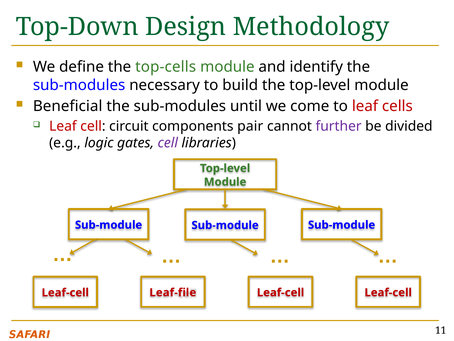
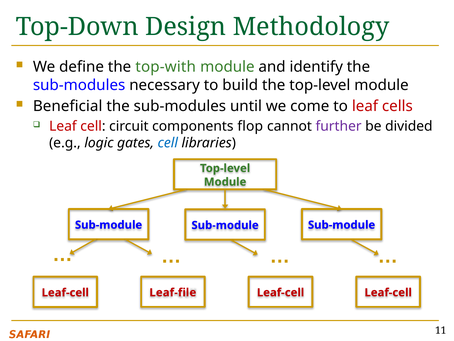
top-cells: top-cells -> top-with
pair: pair -> flop
cell at (168, 143) colour: purple -> blue
